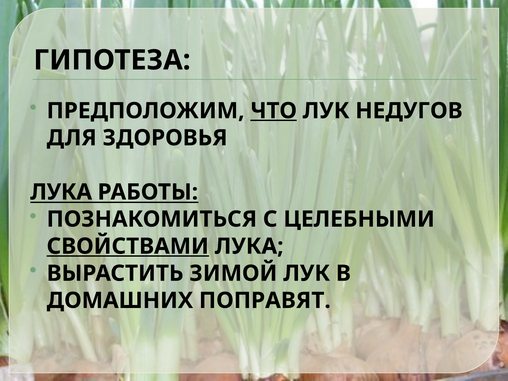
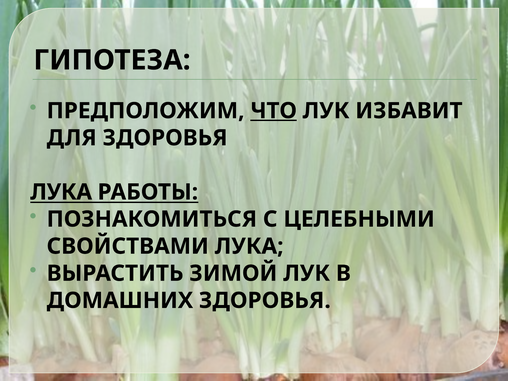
НЕДУГОВ: НЕДУГОВ -> ИЗБАВИТ
СВОЙСТВАМИ underline: present -> none
ДОМАШНИХ ПОПРАВЯТ: ПОПРАВЯТ -> ЗДОРОВЬЯ
